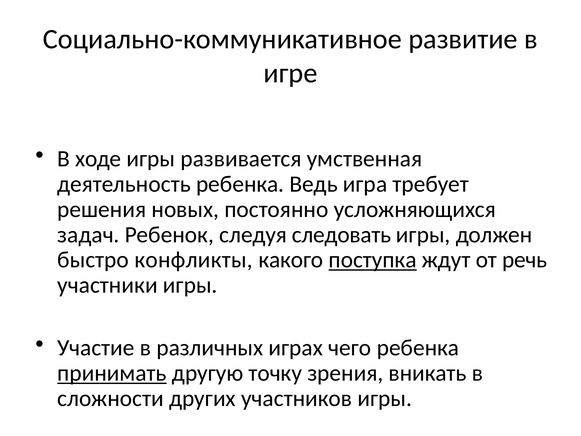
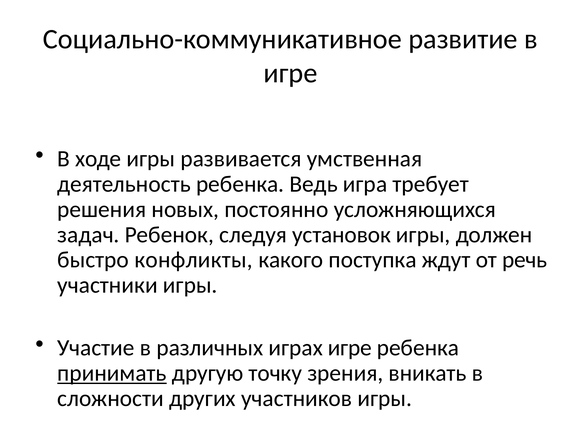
следовать: следовать -> установок
поступка underline: present -> none
играх чего: чего -> игре
